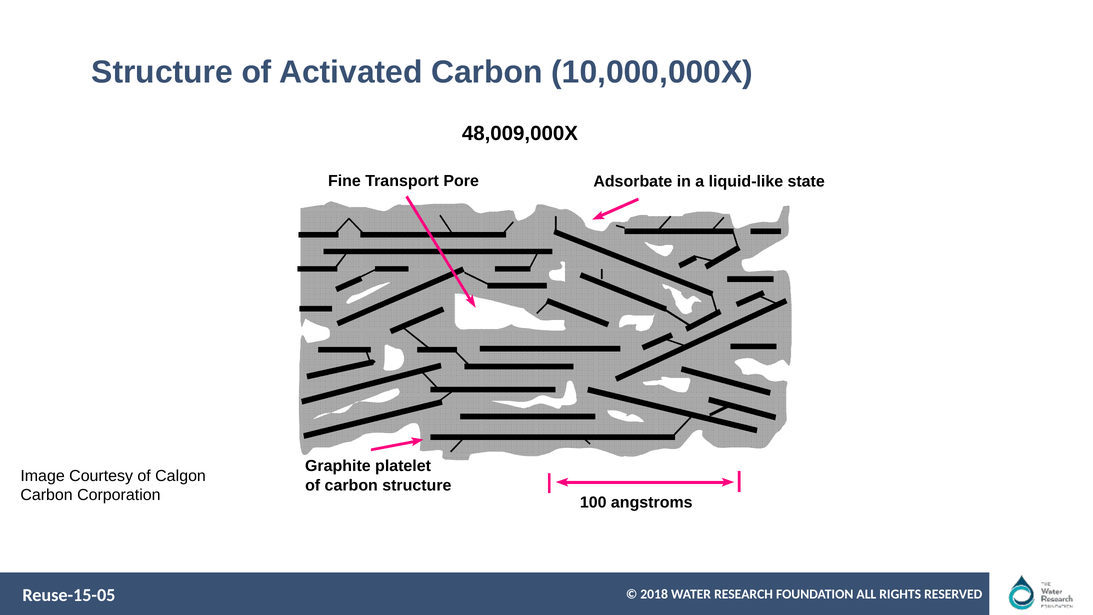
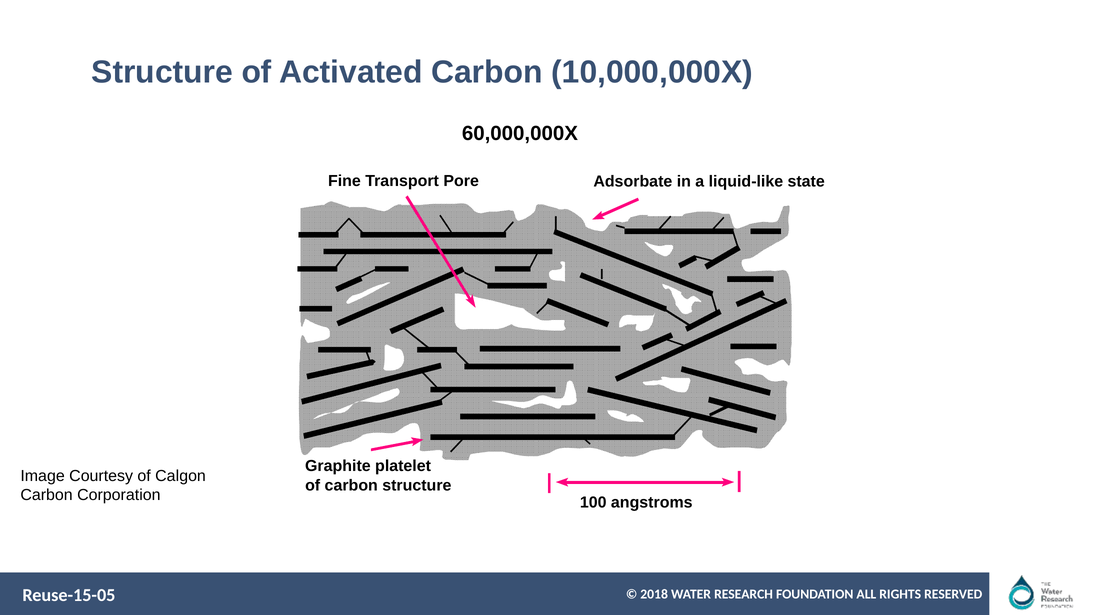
48,009,000X: 48,009,000X -> 60,000,000X
